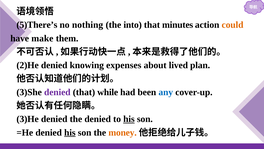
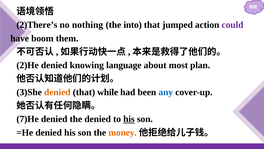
5)There’s: 5)There’s -> 2)There’s
minutes: minutes -> jumped
could colour: orange -> purple
make: make -> boom
expenses: expenses -> language
lived: lived -> most
denied at (57, 92) colour: purple -> orange
3)He: 3)He -> 7)He
his at (70, 132) underline: present -> none
